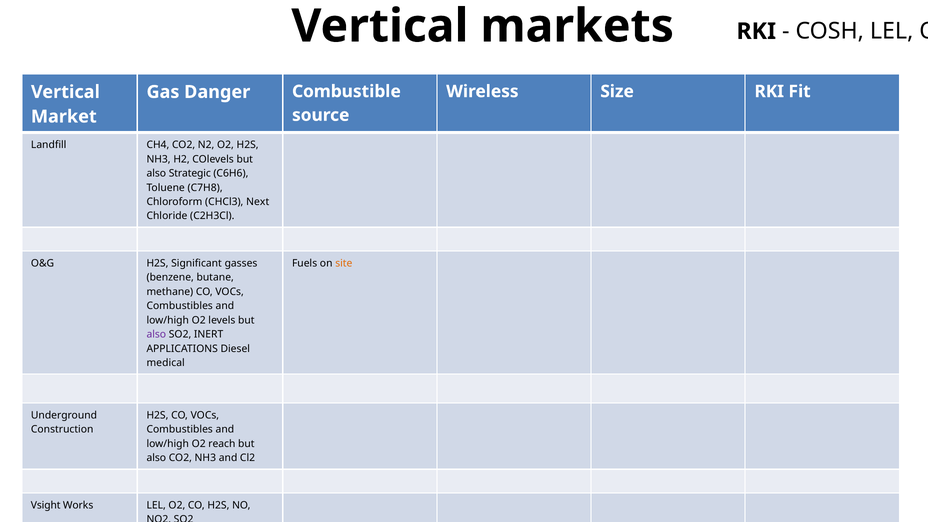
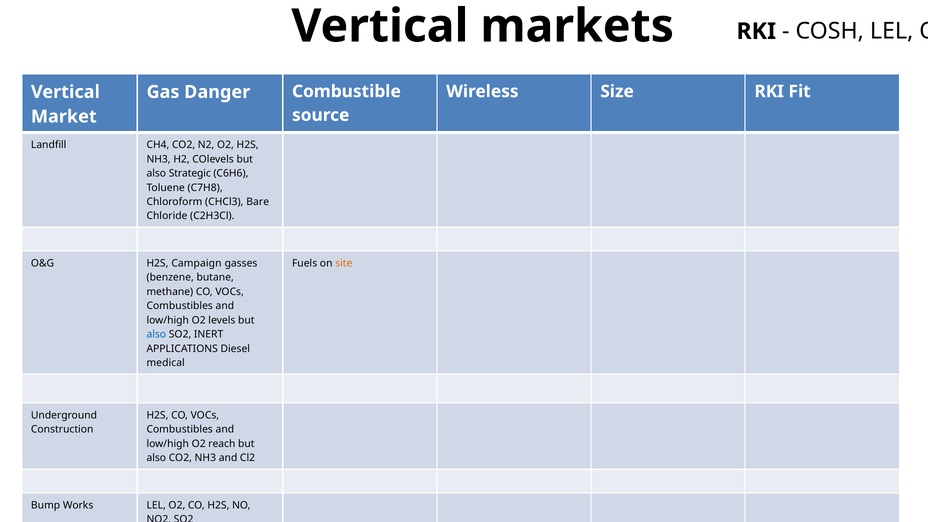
Next: Next -> Bare
Significant: Significant -> Campaign
also at (156, 334) colour: purple -> blue
Vsight: Vsight -> Bump
